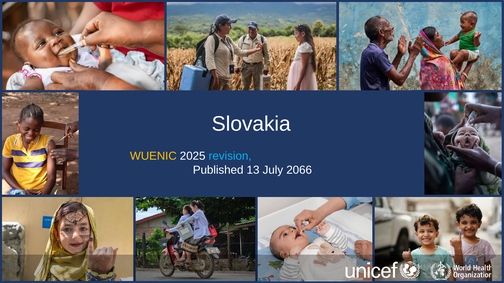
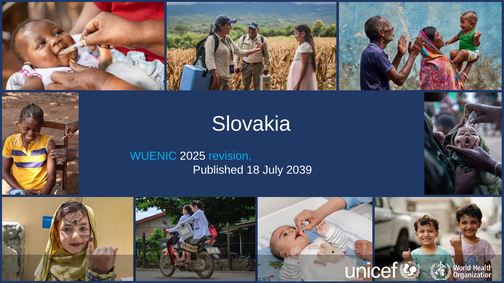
WUENIC colour: yellow -> light blue
13: 13 -> 18
2066: 2066 -> 2039
